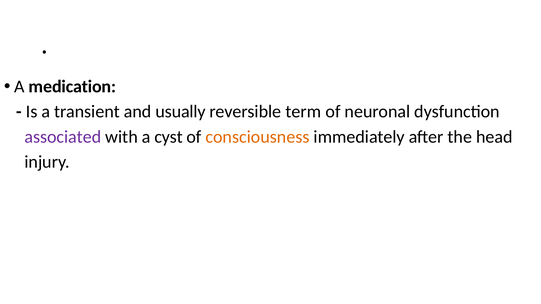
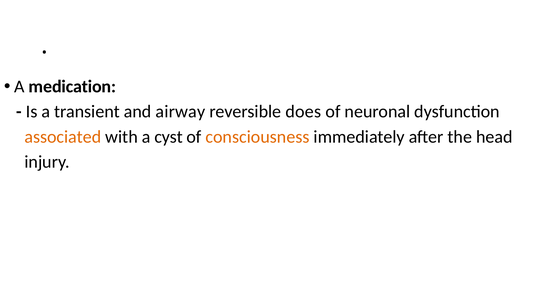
usually: usually -> airway
term: term -> does
associated colour: purple -> orange
